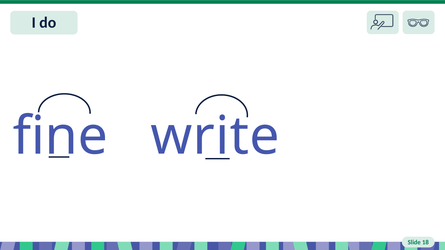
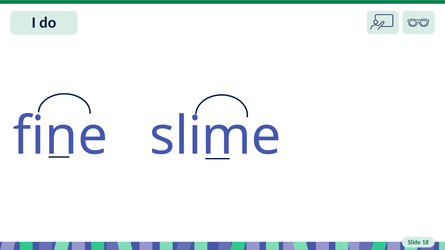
write: write -> slime
